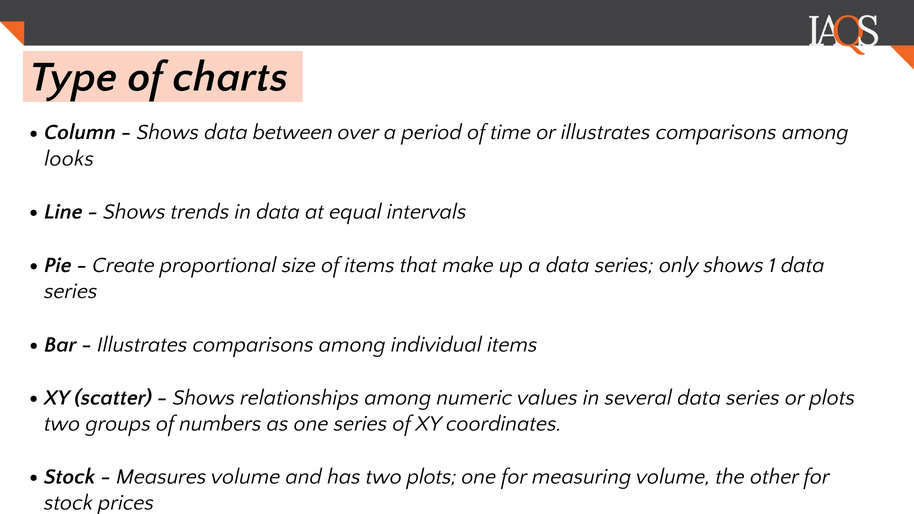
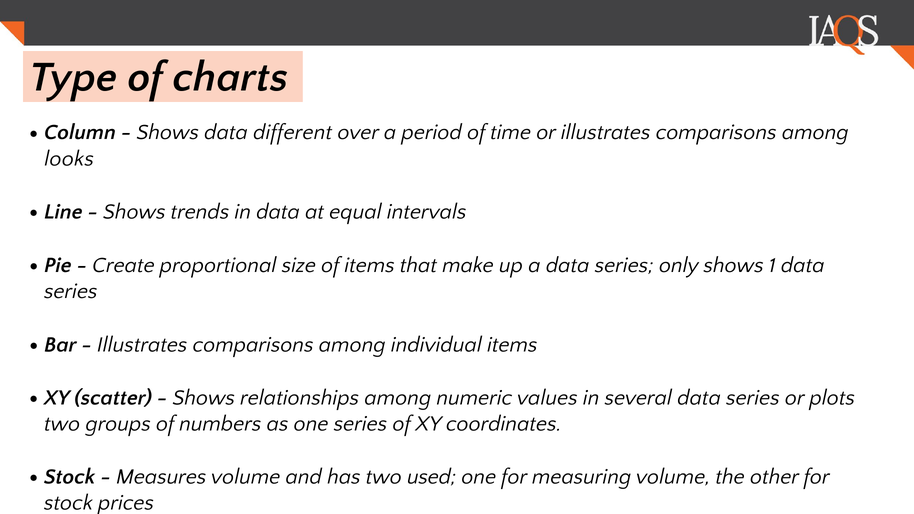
between: between -> different
two plots: plots -> used
